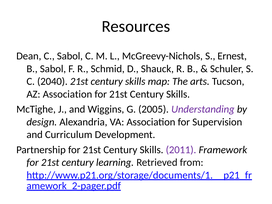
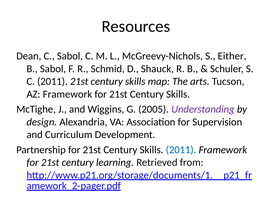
Ernest: Ernest -> Either
C 2040: 2040 -> 2011
AZ Association: Association -> Framework
2011 at (181, 150) colour: purple -> blue
